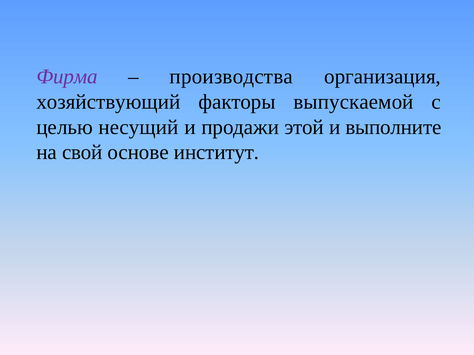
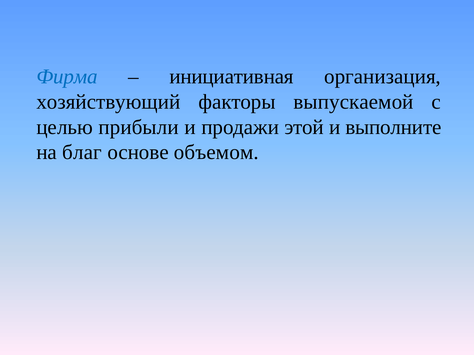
Фирма colour: purple -> blue
производства: производства -> инициативная
несущий: несущий -> прибыли
свой: свой -> благ
институт: институт -> объемом
